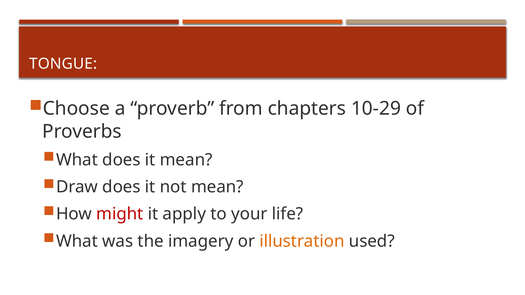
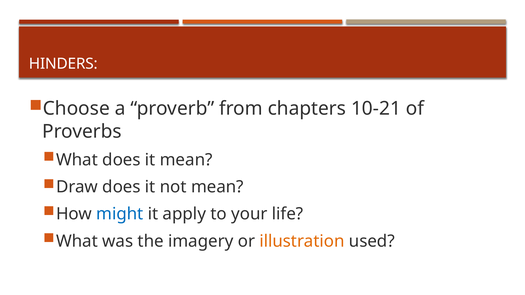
TONGUE: TONGUE -> HINDERS
10-29: 10-29 -> 10-21
might colour: red -> blue
